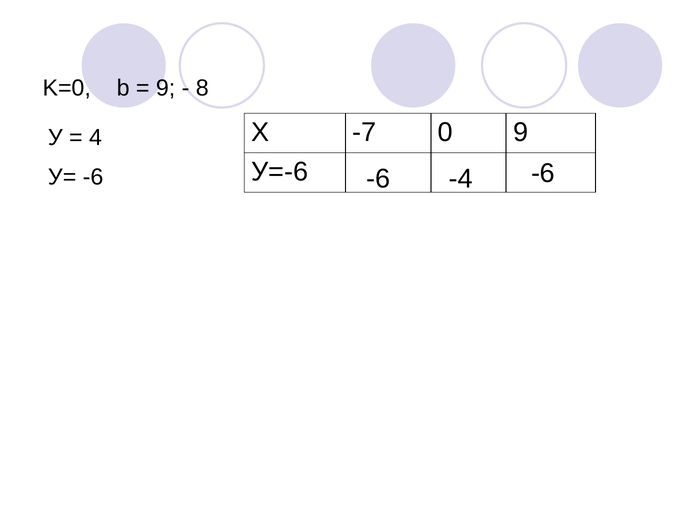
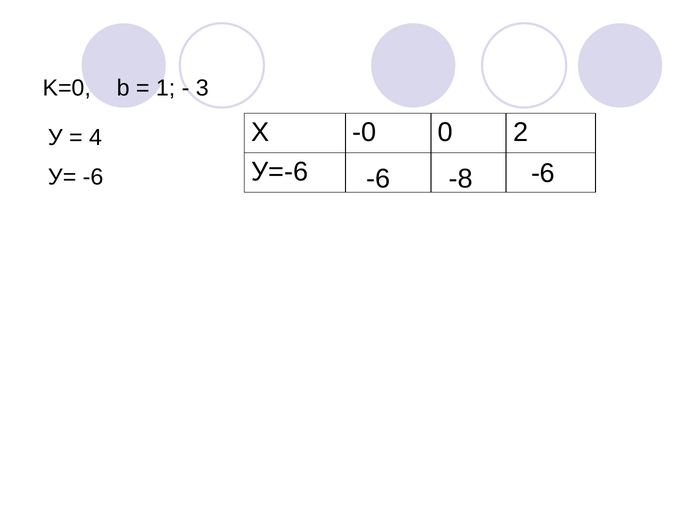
9 at (166, 88): 9 -> 1
8: 8 -> 3
-7: -7 -> -0
0 9: 9 -> 2
-4: -4 -> -8
